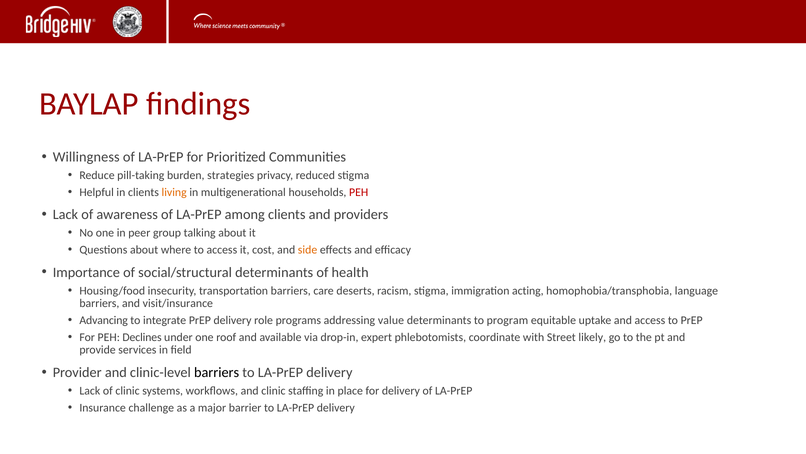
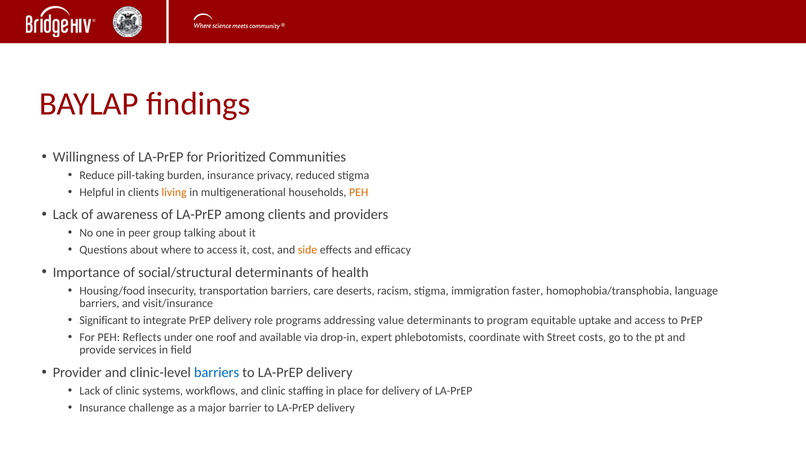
burden strategies: strategies -> insurance
PEH at (359, 192) colour: red -> orange
acting: acting -> faster
Advancing: Advancing -> Significant
Declines: Declines -> Reflects
likely: likely -> costs
barriers at (217, 372) colour: black -> blue
